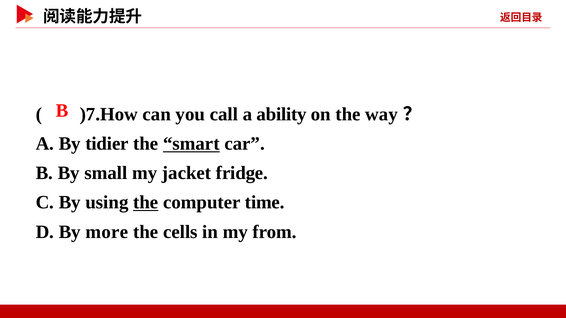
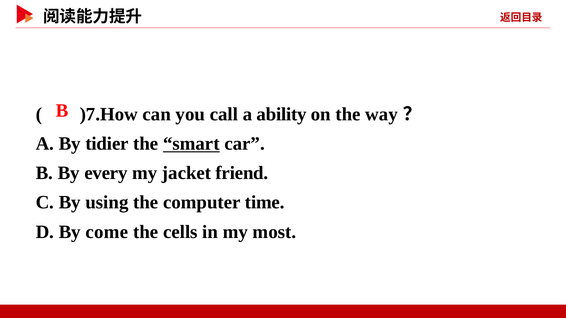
small: small -> every
fridge: fridge -> friend
the at (146, 203) underline: present -> none
more: more -> come
from: from -> most
